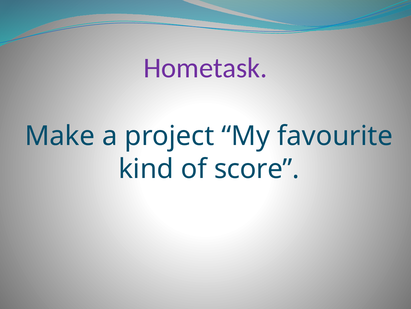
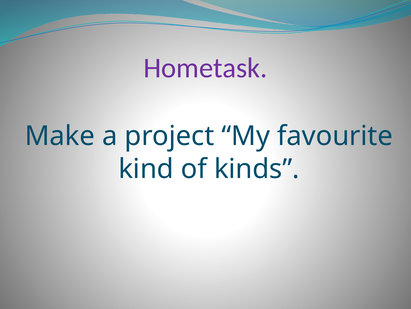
score: score -> kinds
